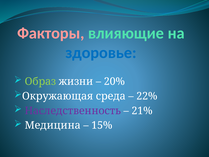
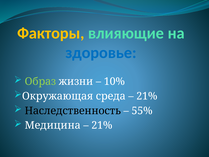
Факторы colour: pink -> yellow
20%: 20% -> 10%
22% at (147, 96): 22% -> 21%
Наследственность colour: purple -> black
21%: 21% -> 55%
15% at (102, 125): 15% -> 21%
